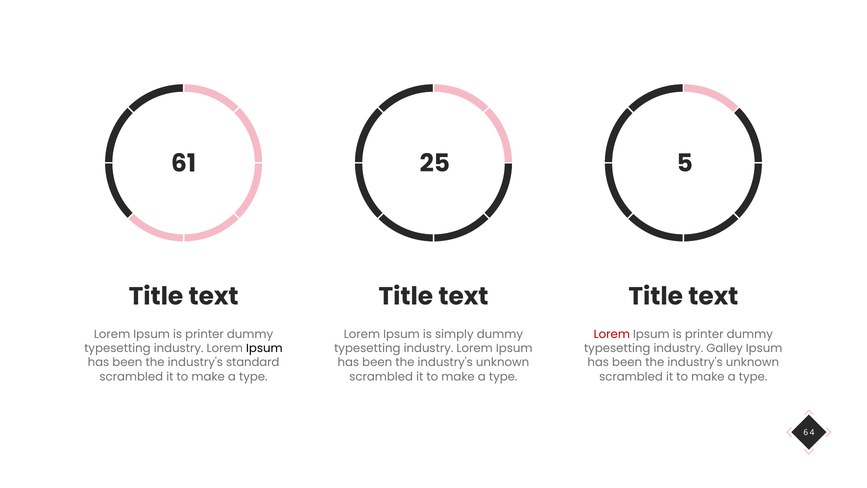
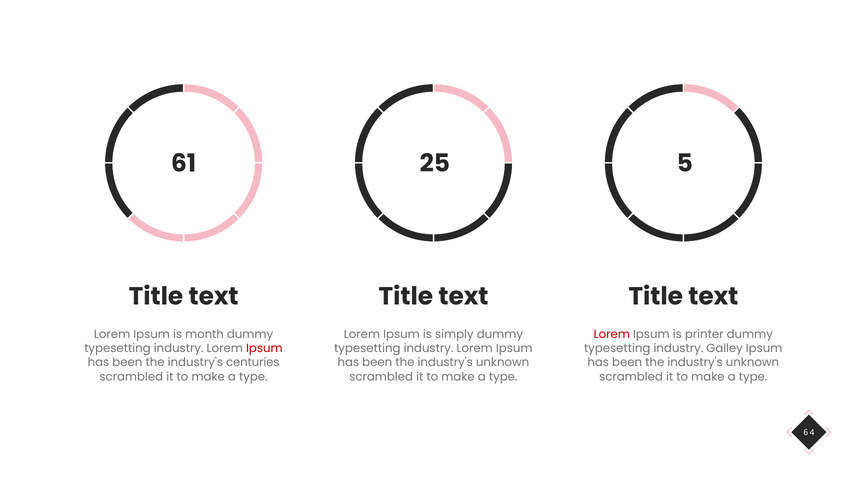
printer at (204, 334): printer -> month
Ipsum at (264, 348) colour: black -> red
standard: standard -> centuries
